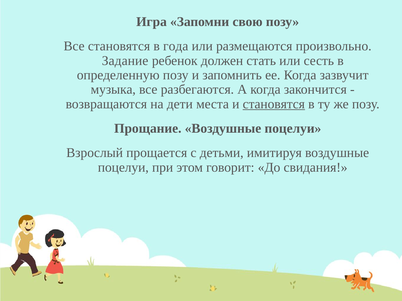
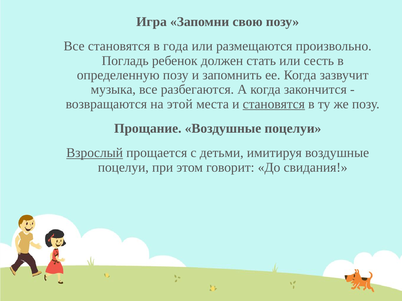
Задание: Задание -> Погладь
дети: дети -> этой
Взрослый underline: none -> present
